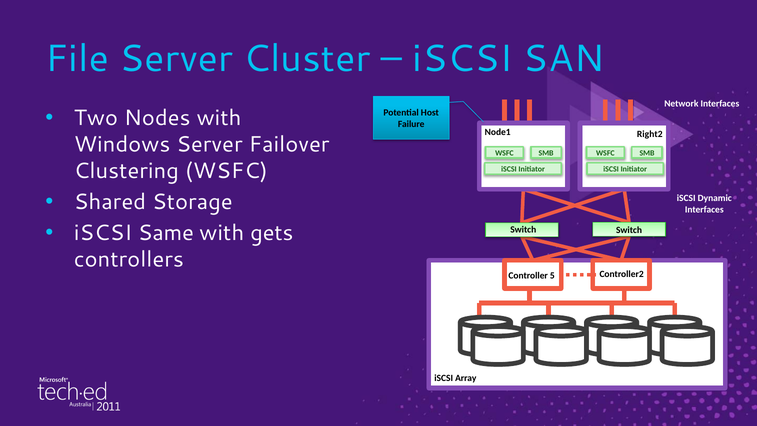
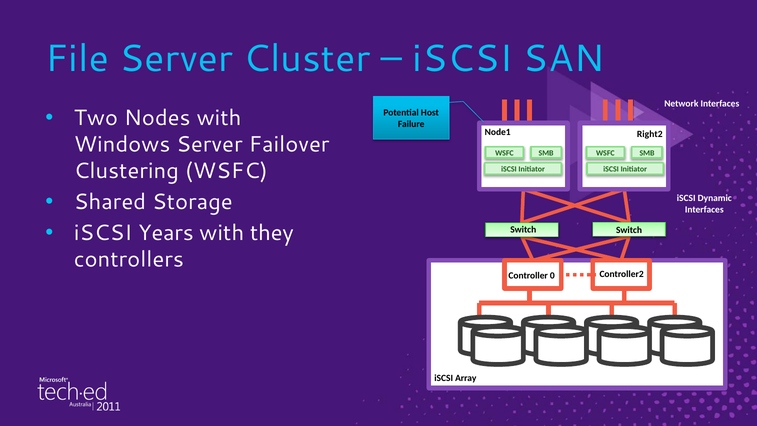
Same: Same -> Years
gets: gets -> they
5: 5 -> 0
